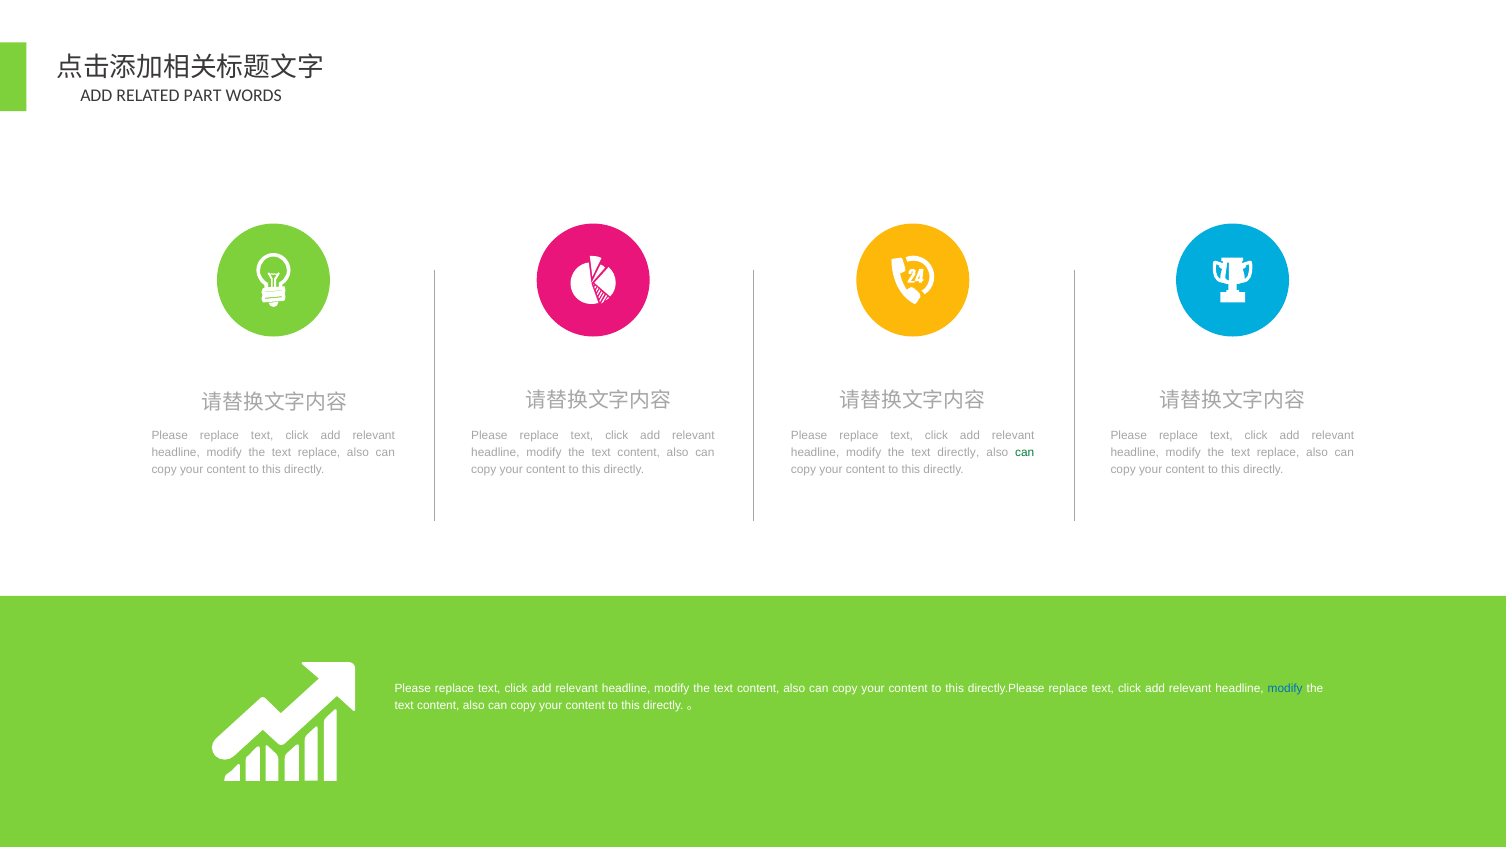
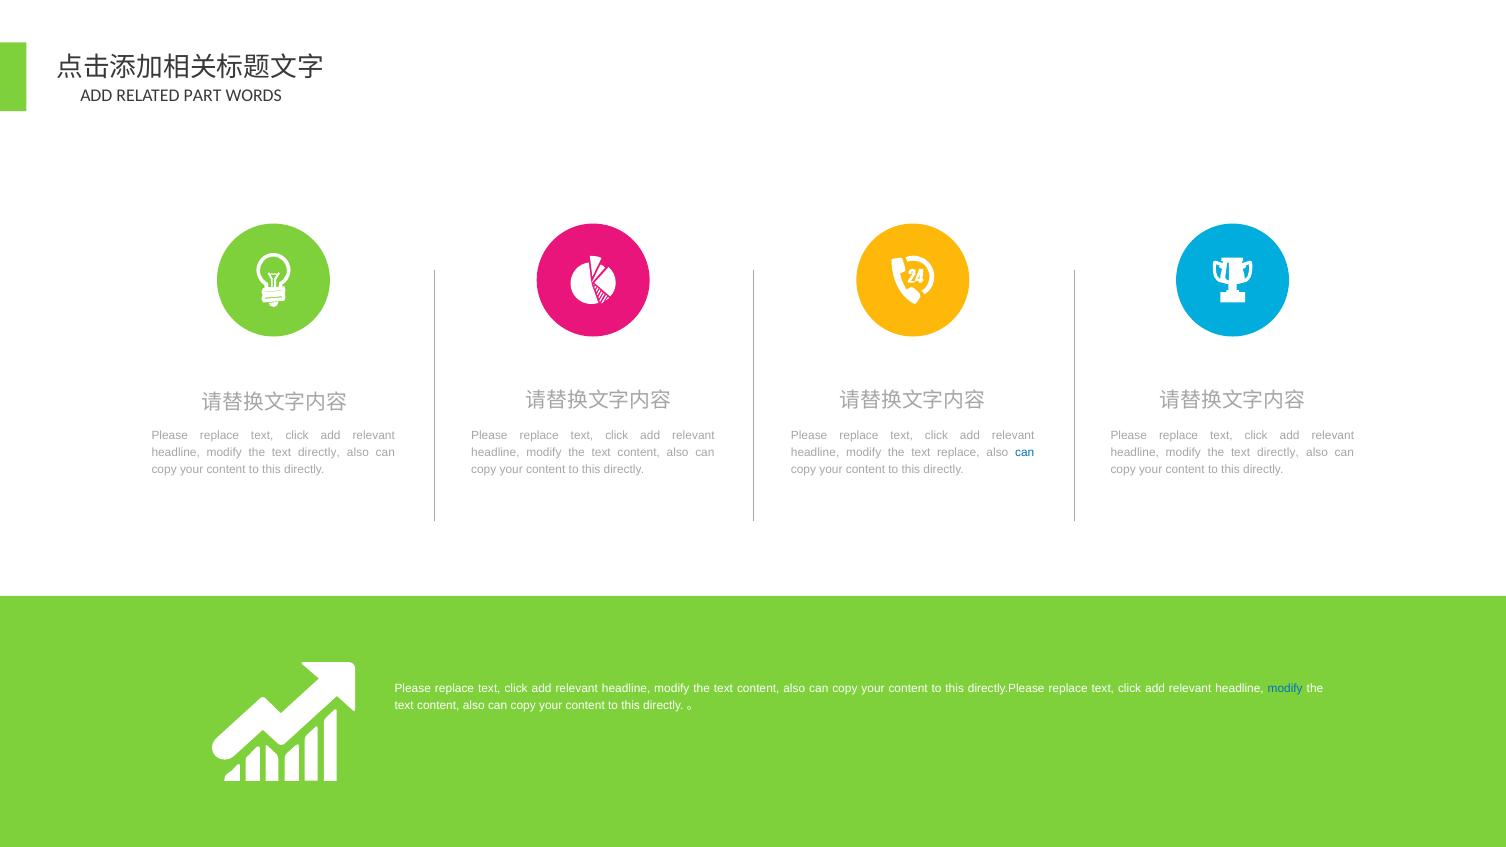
replace at (319, 452): replace -> directly
text directly: directly -> replace
can at (1025, 452) colour: green -> blue
replace at (1278, 452): replace -> directly
